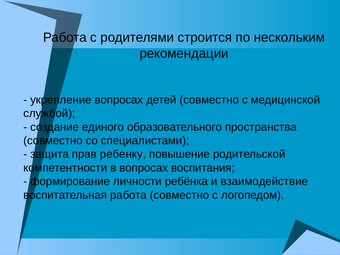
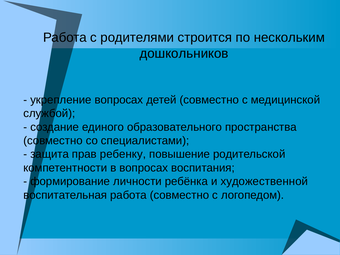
рекомендации: рекомендации -> дошкольников
взаимодействие: взаимодействие -> художественной
